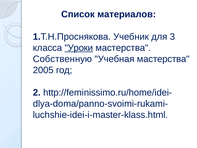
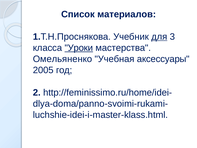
для underline: none -> present
Собственную: Собственную -> Омельяненко
Учебная мастерства: мастерства -> аксессуары
